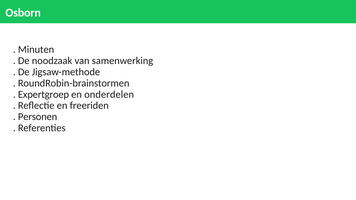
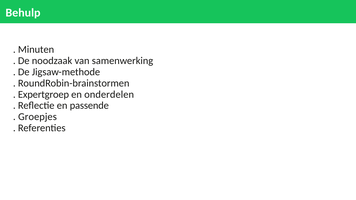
Osborn: Osborn -> Behulp
freeriden: freeriden -> passende
Personen: Personen -> Groepjes
